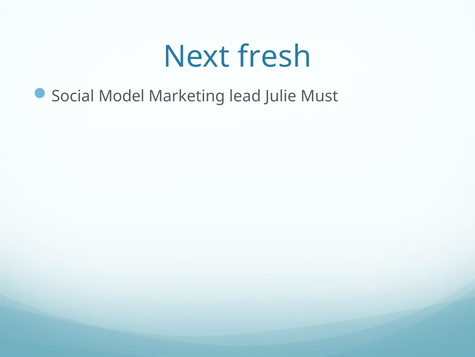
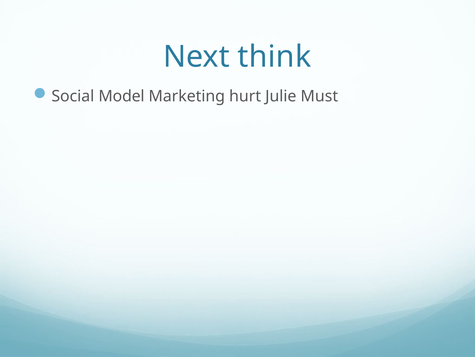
fresh: fresh -> think
lead: lead -> hurt
